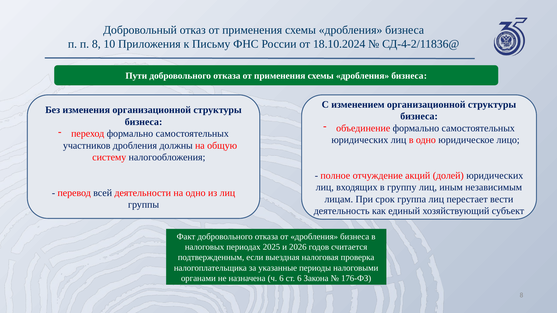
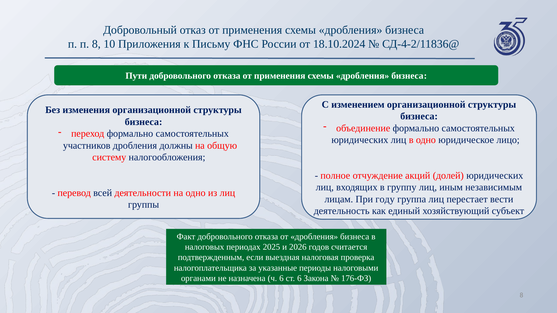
срок: срок -> году
